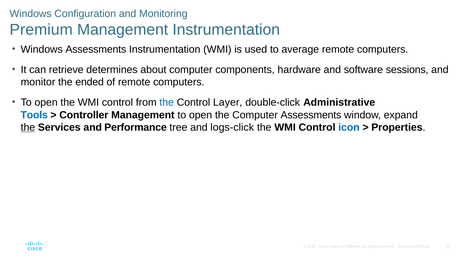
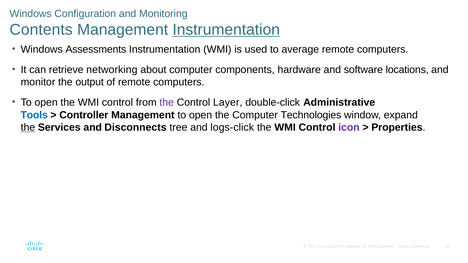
Premium: Premium -> Contents
Instrumentation at (226, 30) underline: none -> present
determines: determines -> networking
sessions: sessions -> locations
ended: ended -> output
the at (167, 103) colour: blue -> purple
Computer Assessments: Assessments -> Technologies
Performance: Performance -> Disconnects
icon colour: blue -> purple
